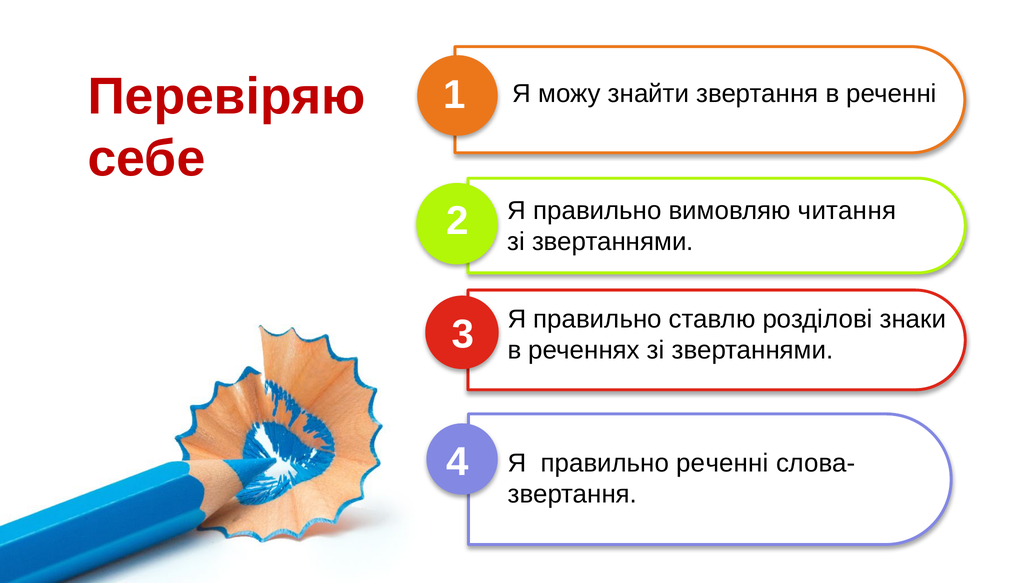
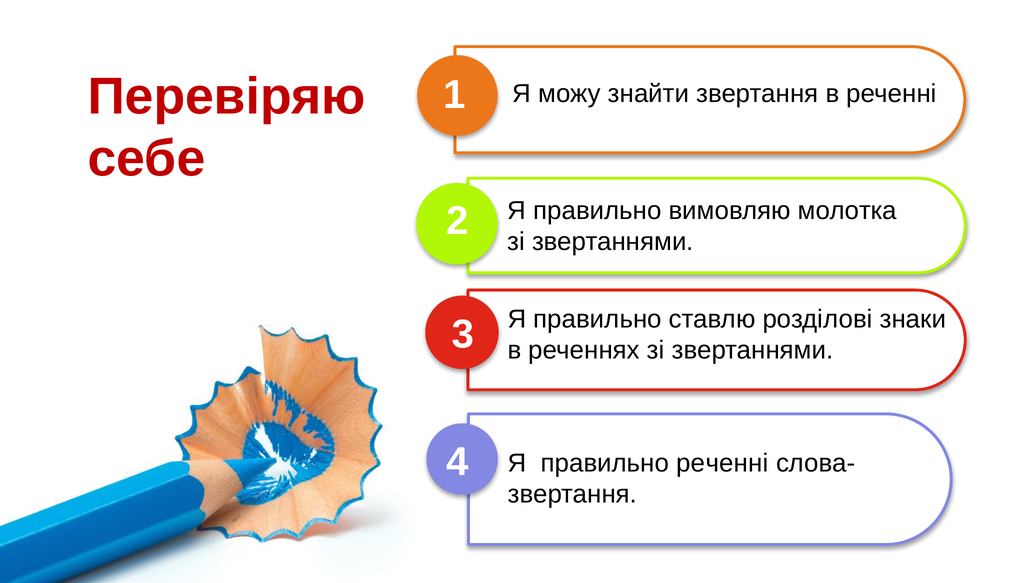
читання: читання -> молотка
